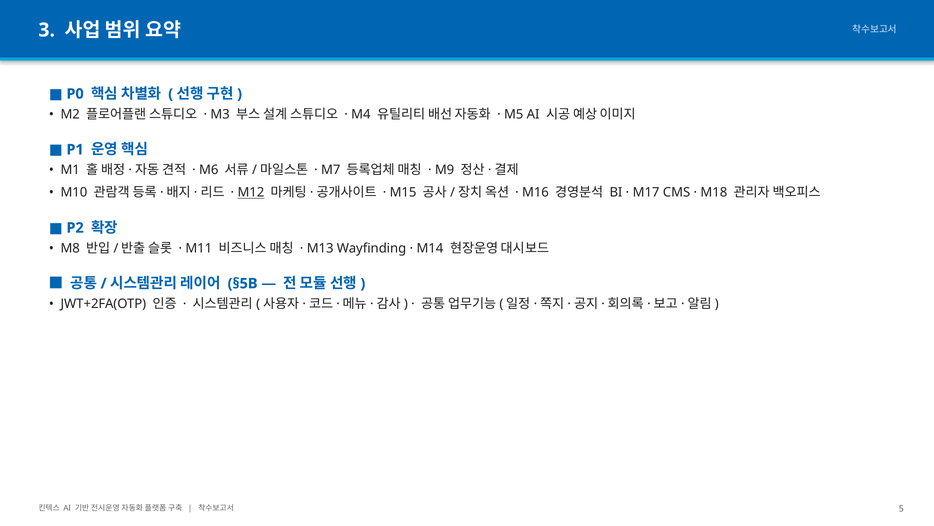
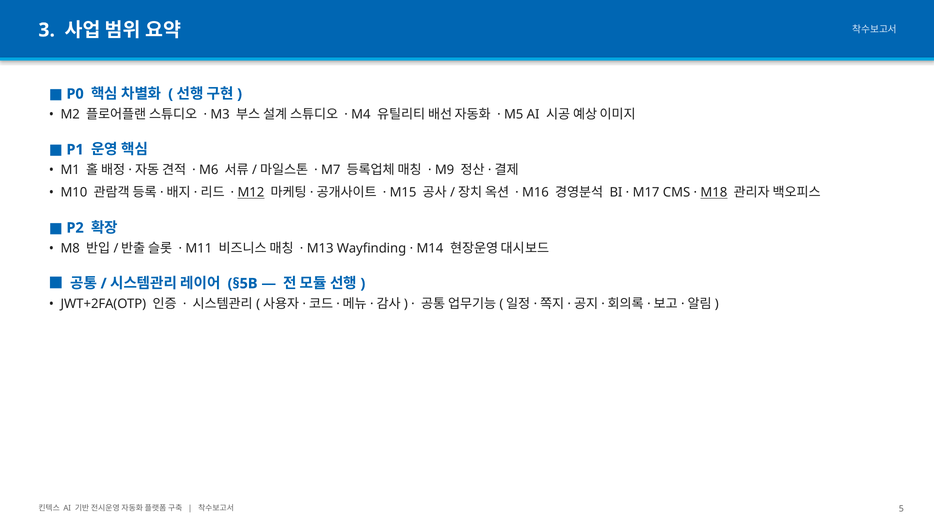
M18 underline: none -> present
